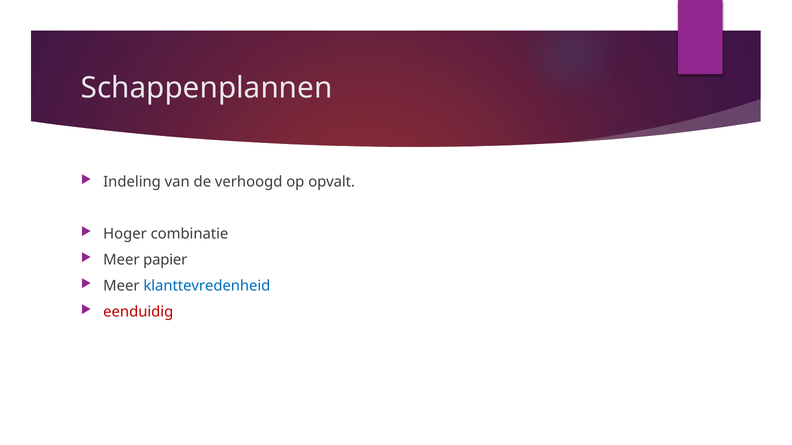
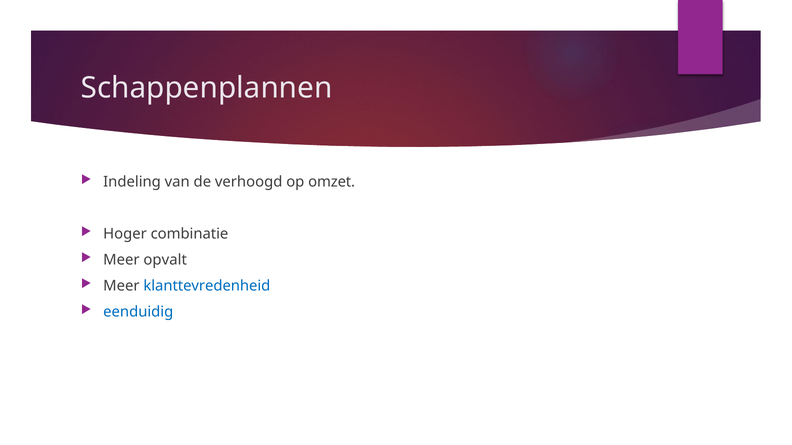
opvalt: opvalt -> omzet
papier: papier -> opvalt
eenduidig colour: red -> blue
